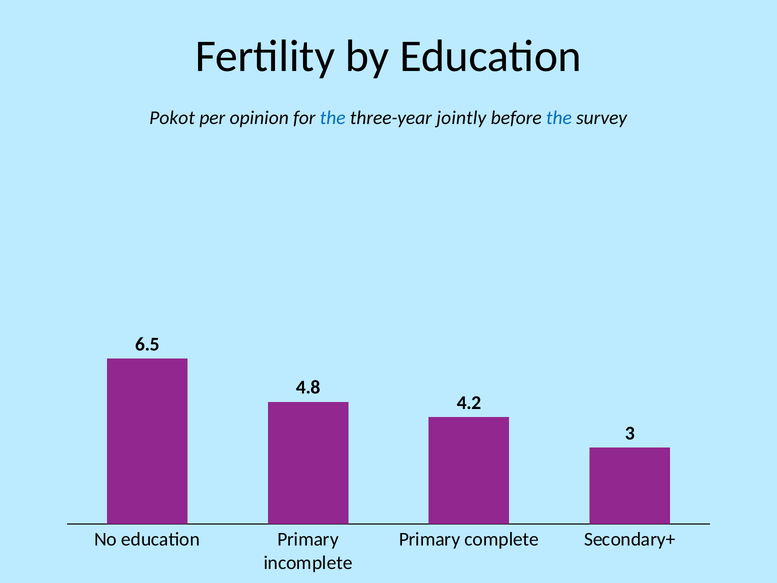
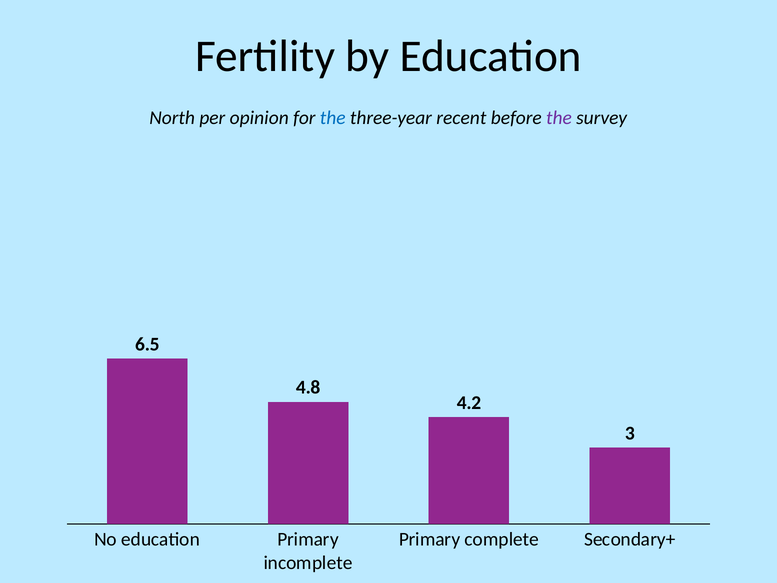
Pokot: Pokot -> North
jointly: jointly -> recent
the at (559, 118) colour: blue -> purple
